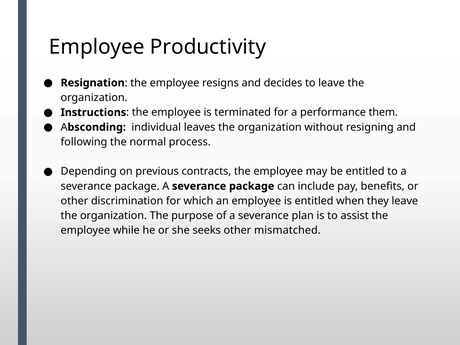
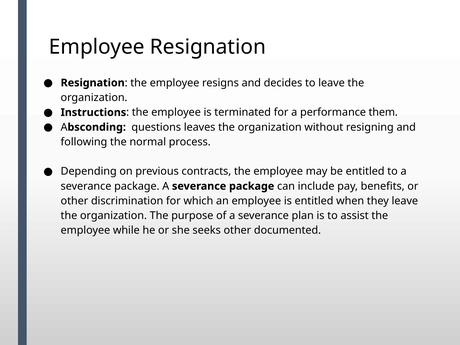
Employee Productivity: Productivity -> Resignation
individual: individual -> questions
mismatched: mismatched -> documented
